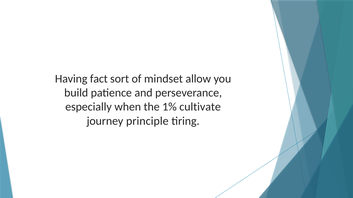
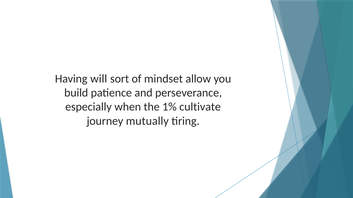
fact: fact -> will
principle: principle -> mutually
